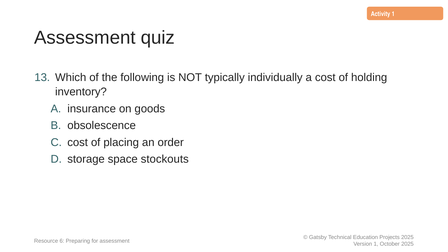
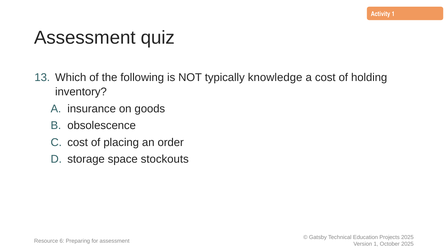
individually: individually -> knowledge
